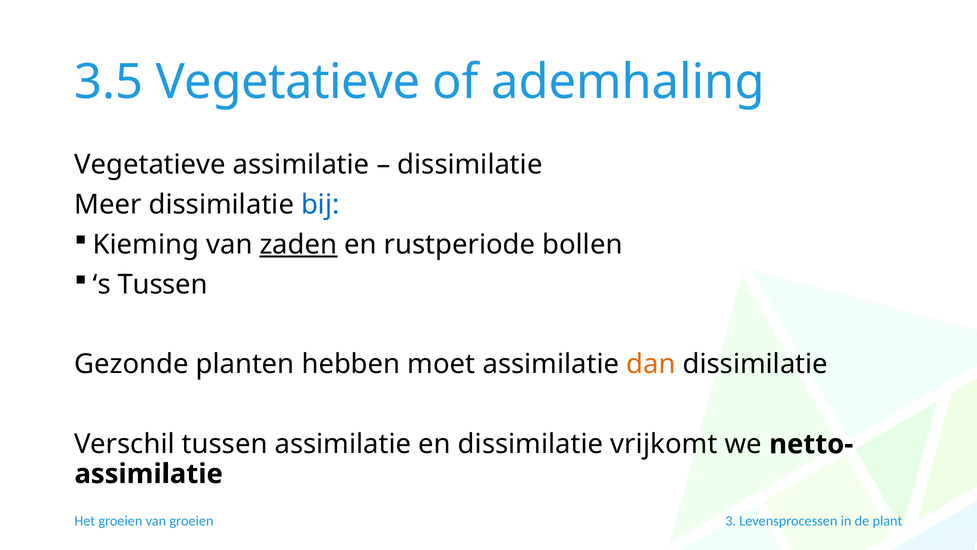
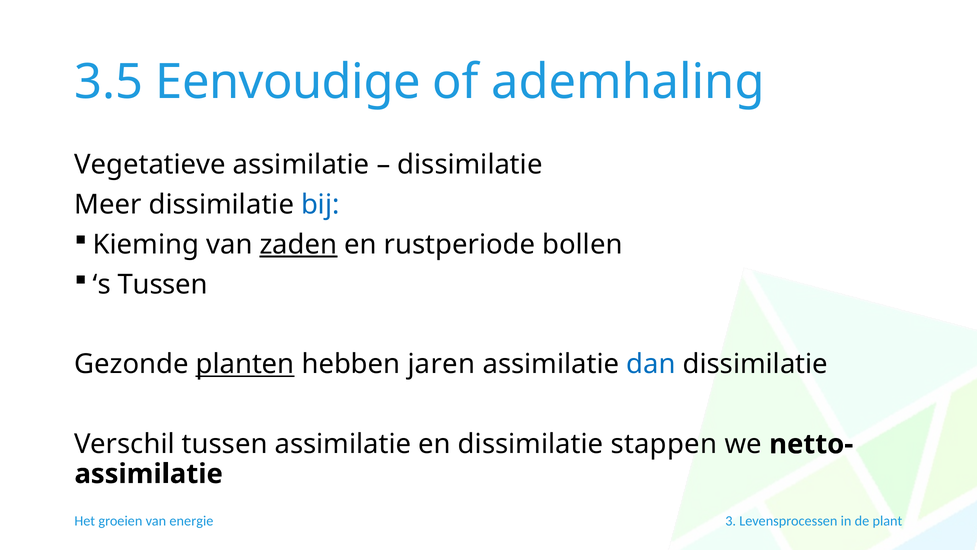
3.5 Vegetatieve: Vegetatieve -> Eenvoudige
planten underline: none -> present
moet: moet -> jaren
dan colour: orange -> blue
vrijkomt: vrijkomt -> stappen
van groeien: groeien -> energie
